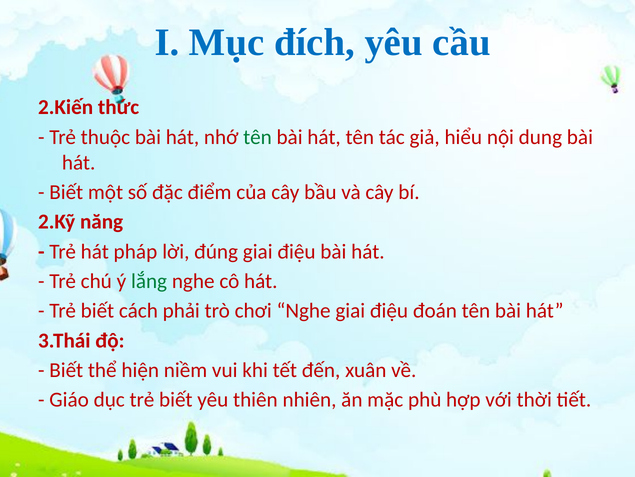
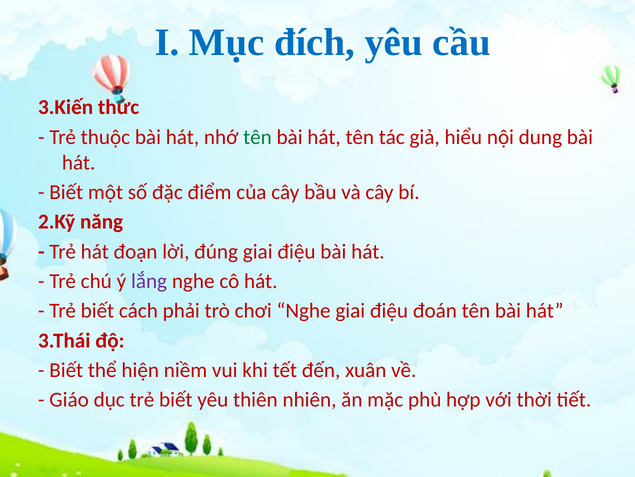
2.Kiến: 2.Kiến -> 3.Kiến
pháp: pháp -> đoạn
lắng colour: green -> purple
